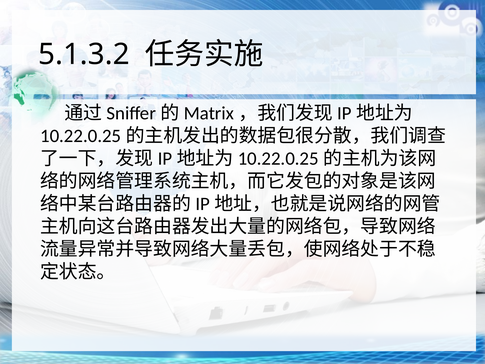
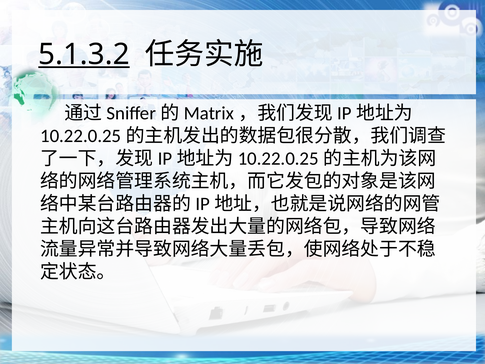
5.1.3.2 underline: none -> present
